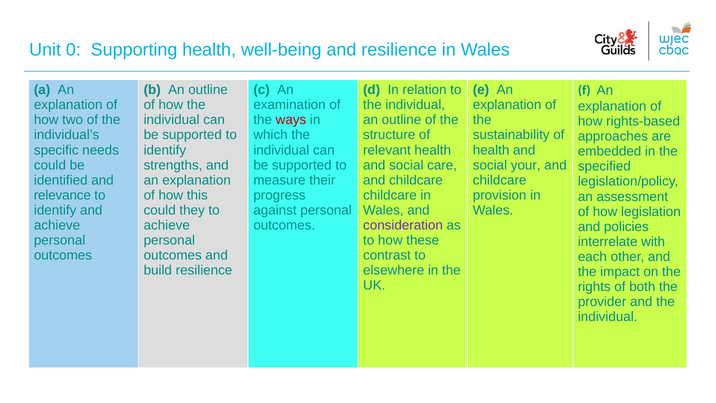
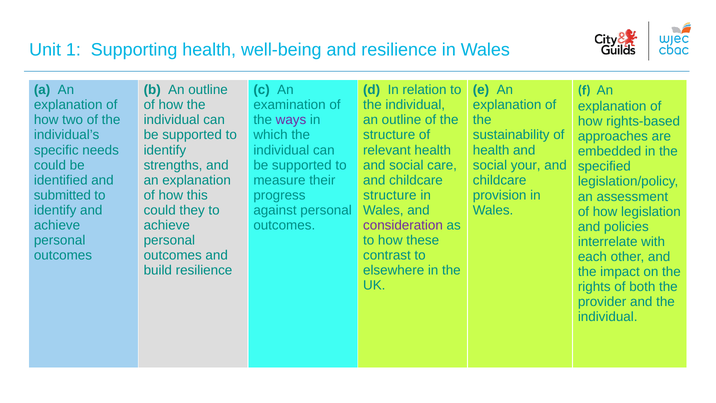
0: 0 -> 1
ways colour: red -> purple
relevance: relevance -> submitted
childcare at (390, 195): childcare -> structure
